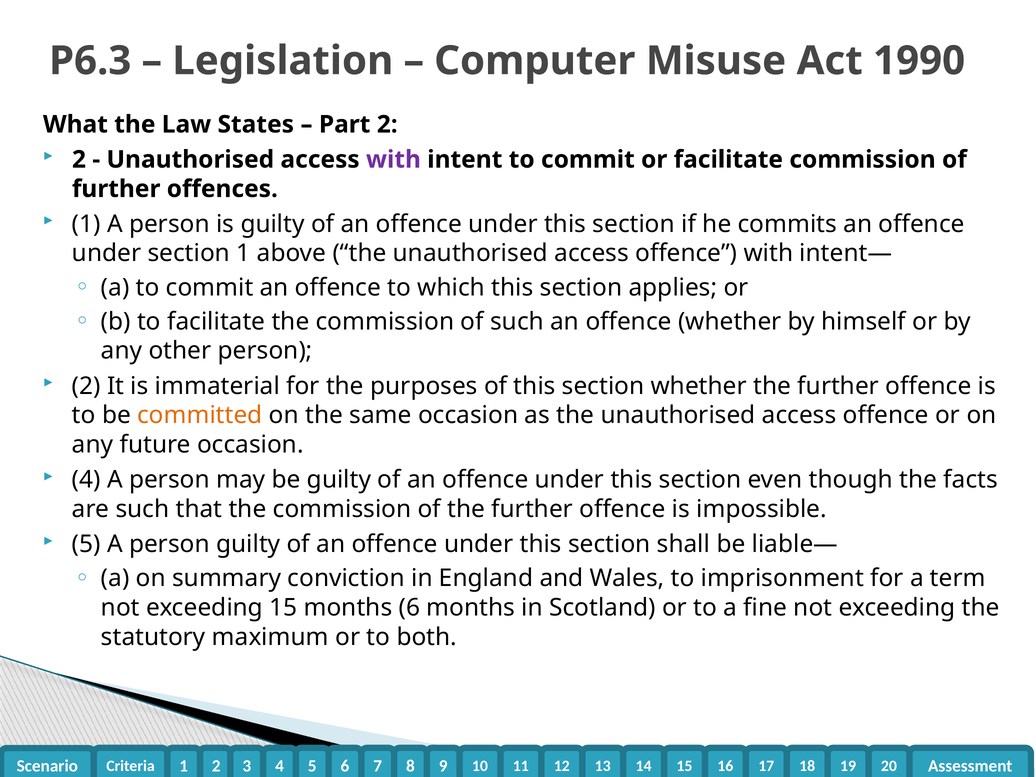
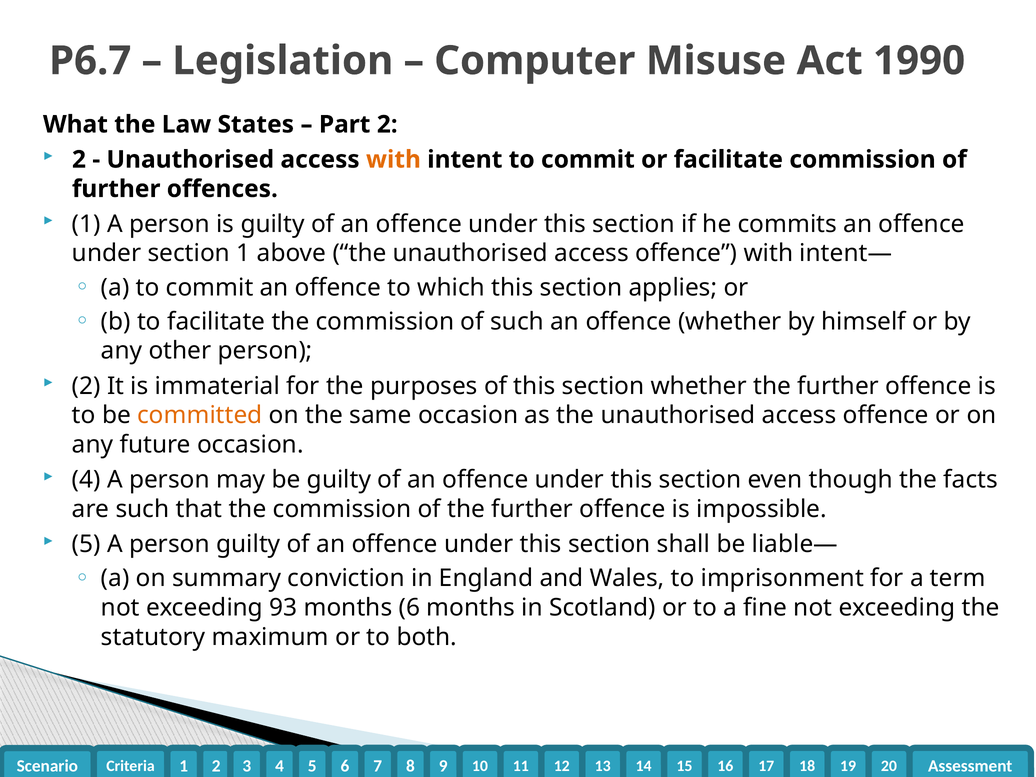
P6.3: P6.3 -> P6.7
with at (393, 160) colour: purple -> orange
exceeding 15: 15 -> 93
